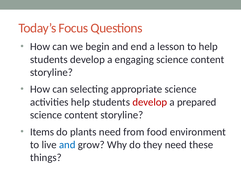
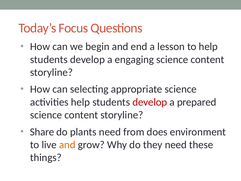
Items: Items -> Share
food: food -> does
and at (67, 145) colour: blue -> orange
